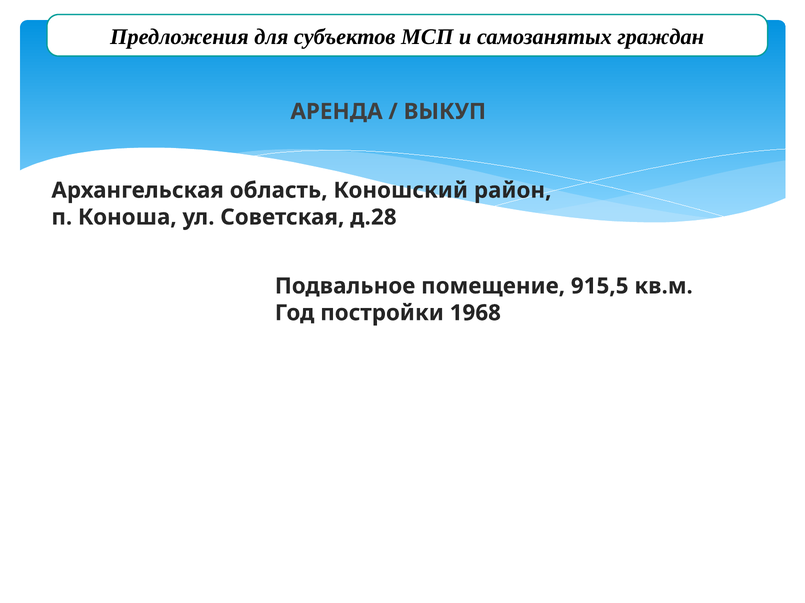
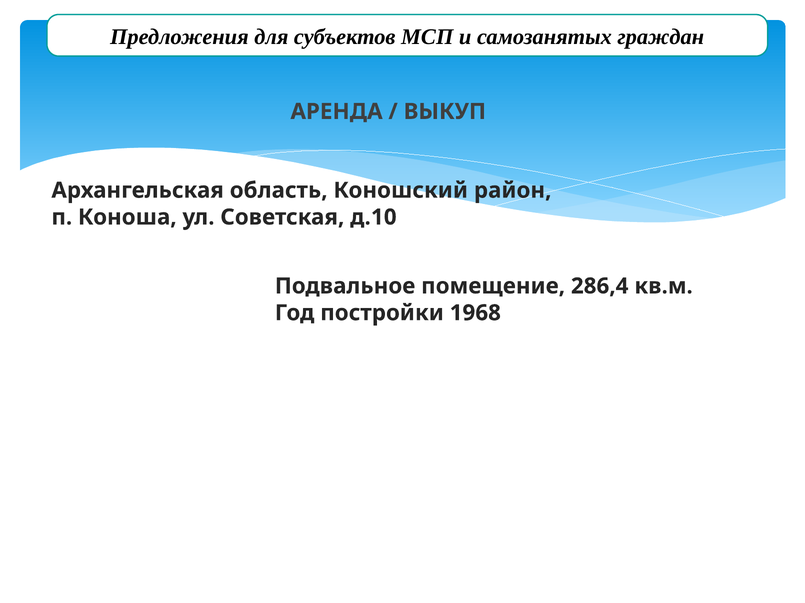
д.28: д.28 -> д.10
915,5: 915,5 -> 286,4
